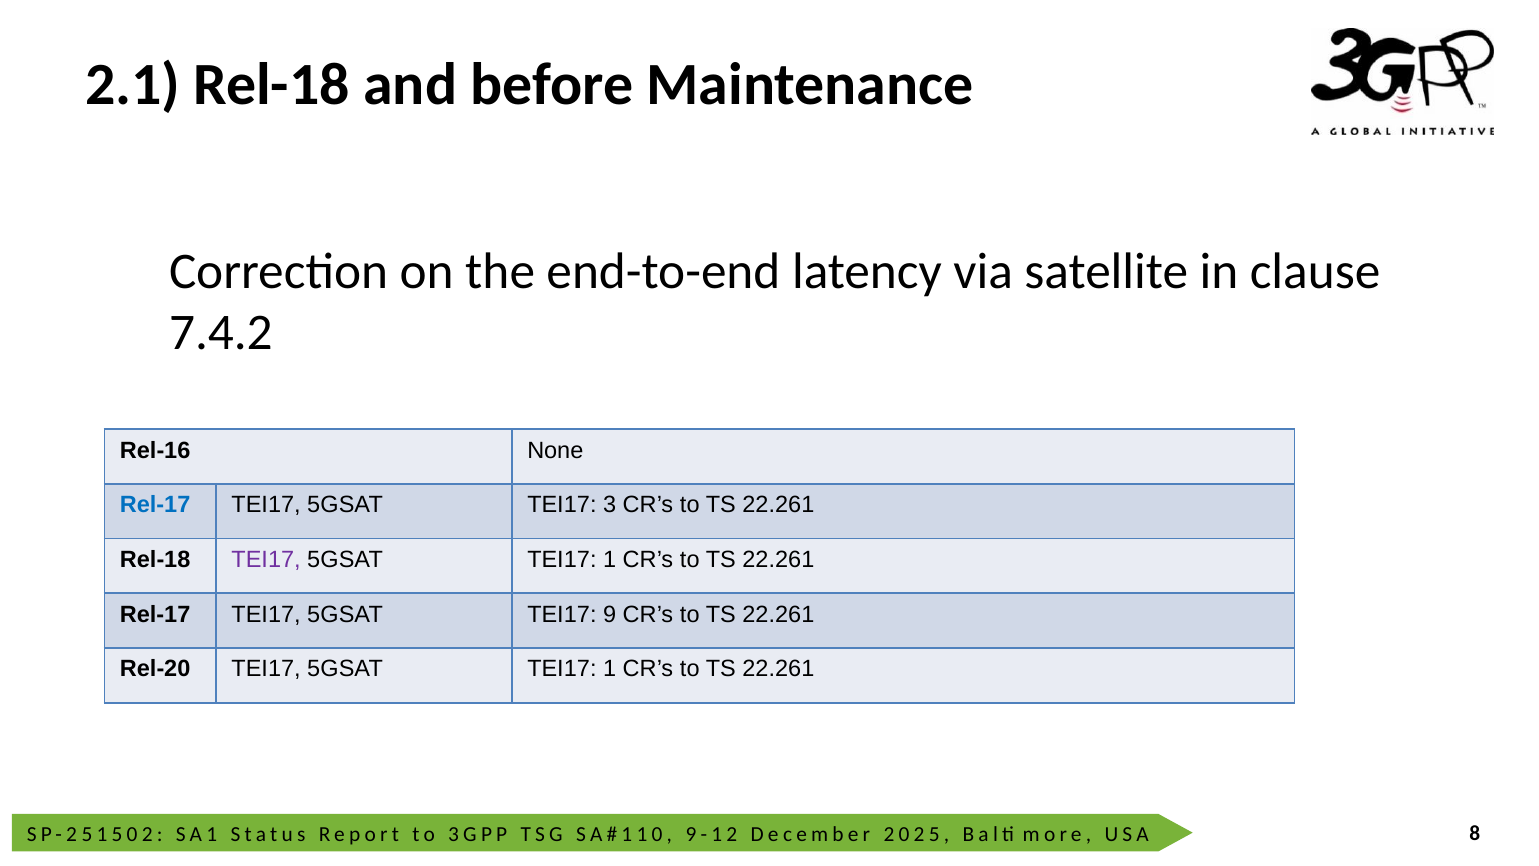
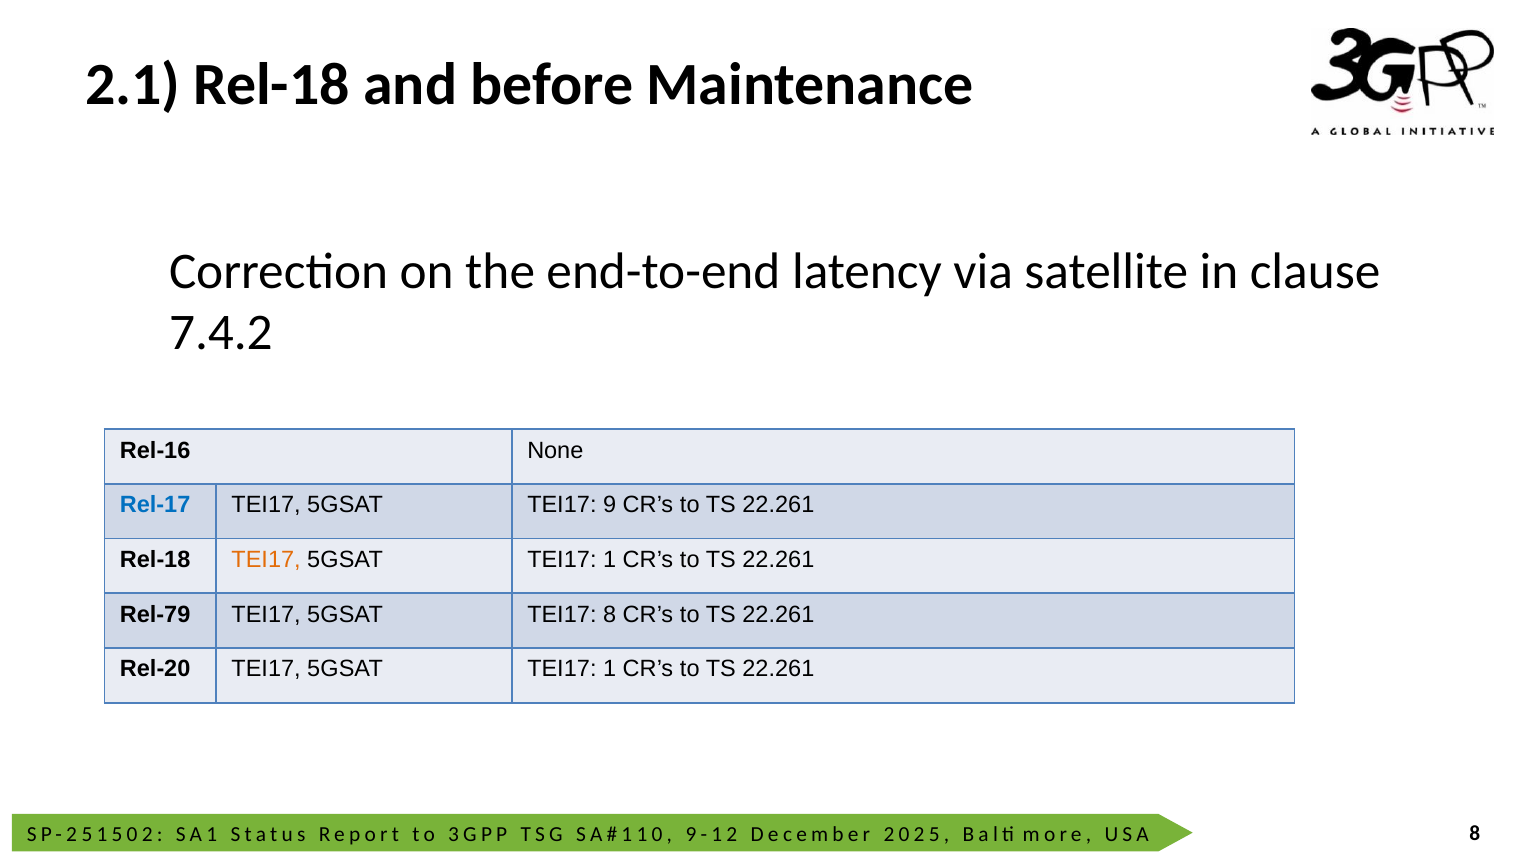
3: 3 -> 9
TEI17 at (266, 560) colour: purple -> orange
Rel-17 at (155, 614): Rel-17 -> Rel-79
TEI17 9: 9 -> 8
